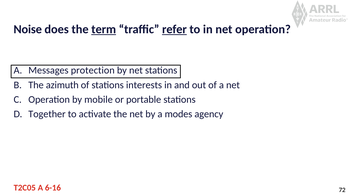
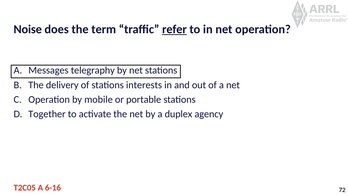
term underline: present -> none
protection: protection -> telegraphy
azimuth: azimuth -> delivery
modes: modes -> duplex
